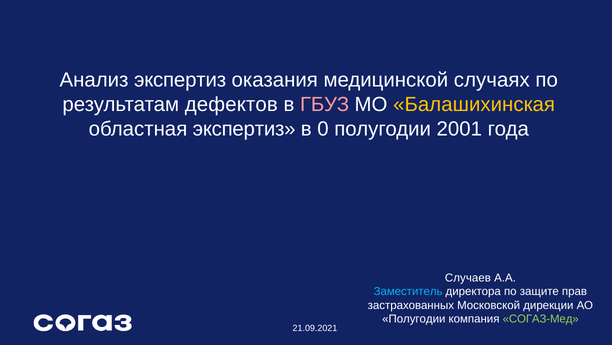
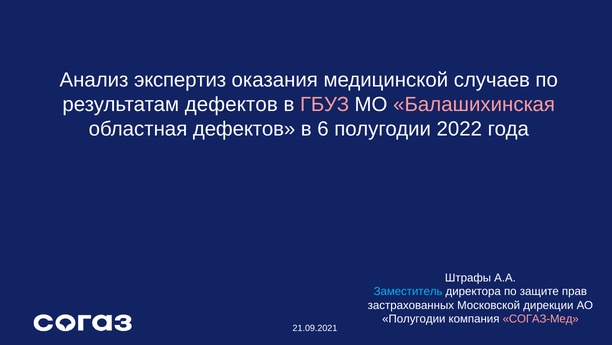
случаях: случаях -> случаев
Балашихинская colour: yellow -> pink
областная экспертиз: экспертиз -> дефектов
0: 0 -> 6
2001: 2001 -> 2022
Случаев: Случаев -> Штрафы
СОГАЗ-Мед colour: light green -> pink
